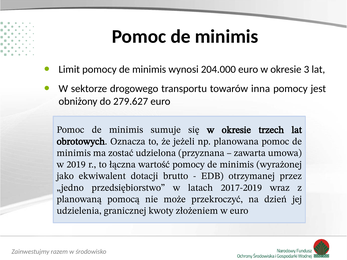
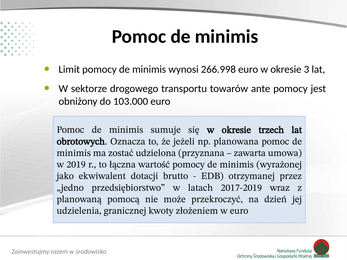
204.000: 204.000 -> 266.998
inna: inna -> ante
279.627: 279.627 -> 103.000
